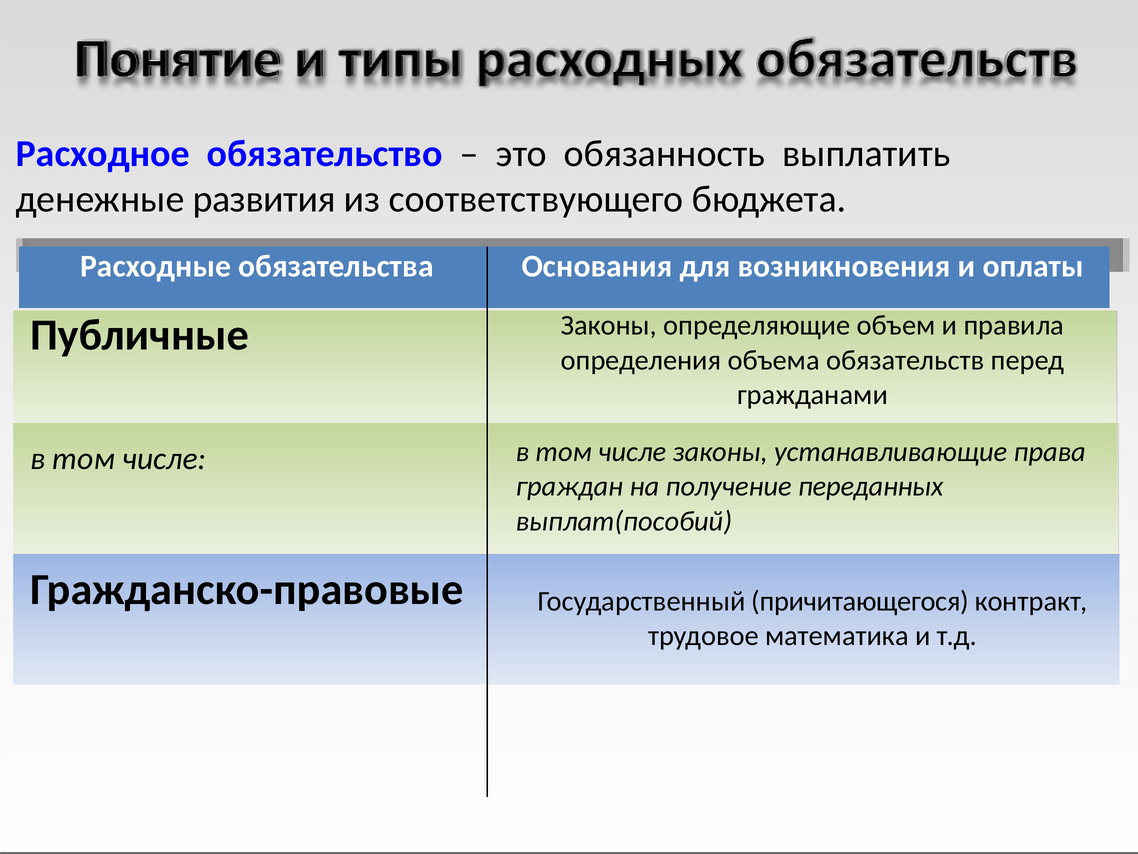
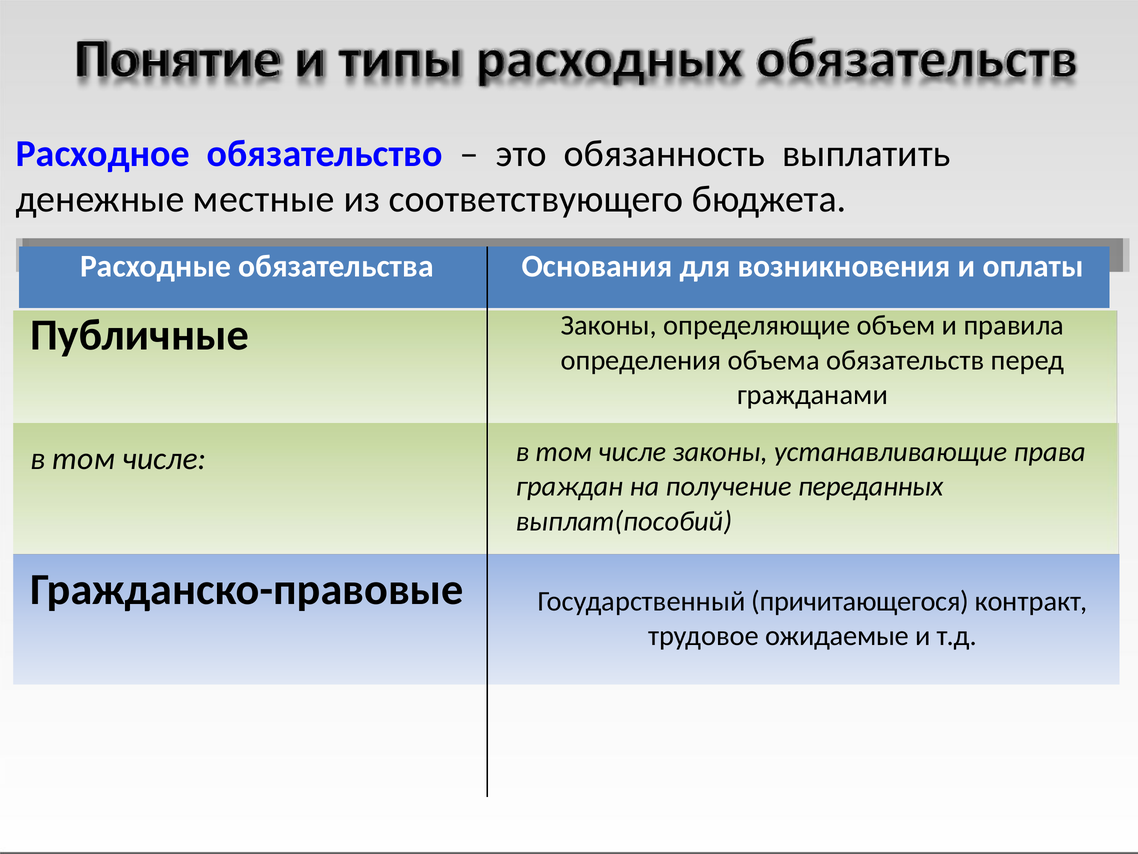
развития: развития -> местные
математика: математика -> ожидаемые
